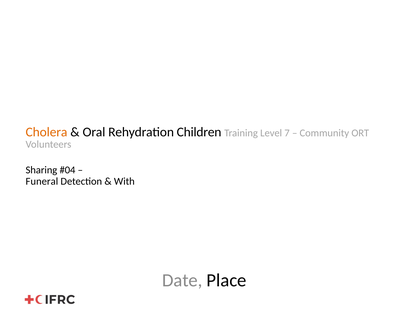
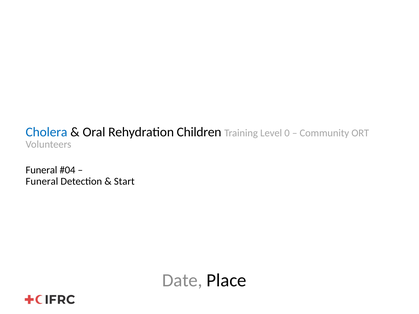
Cholera colour: orange -> blue
7: 7 -> 0
Sharing at (41, 170): Sharing -> Funeral
With: With -> Start
